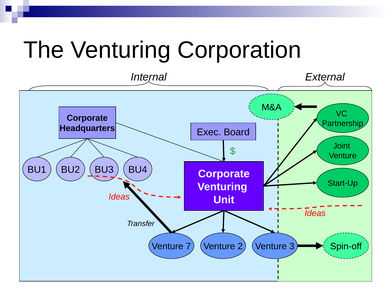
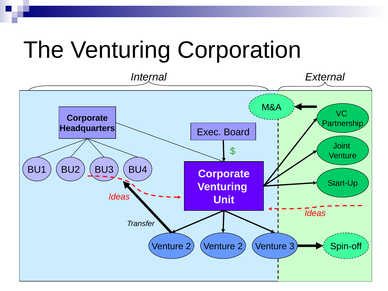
7 at (188, 246): 7 -> 2
